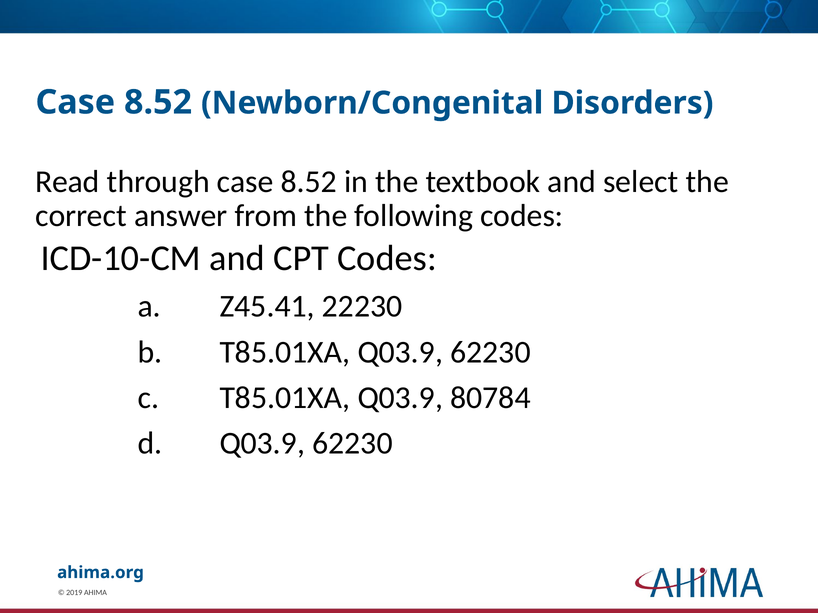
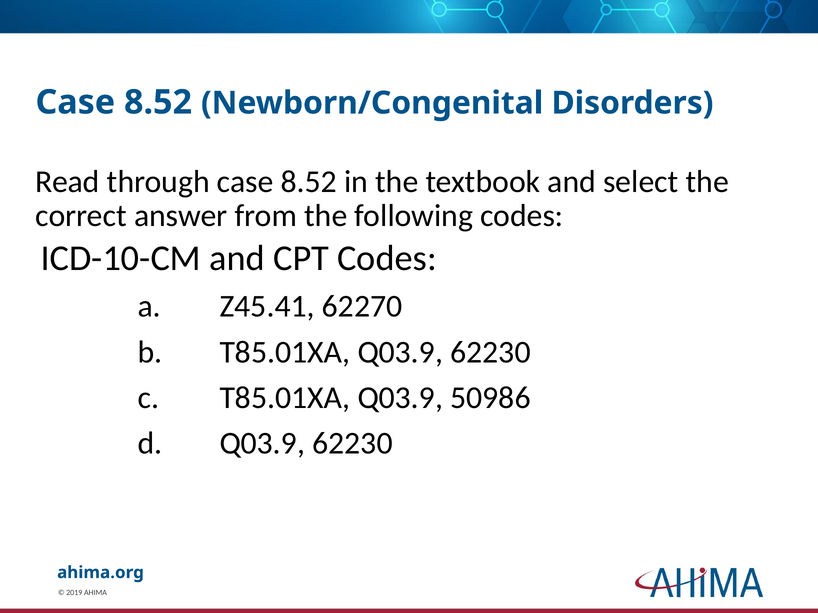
22230: 22230 -> 62270
80784: 80784 -> 50986
